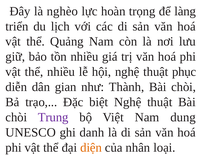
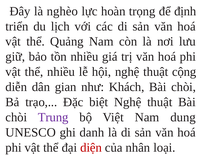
làng: làng -> định
phục: phục -> cộng
Thành: Thành -> Khách
diện colour: orange -> red
